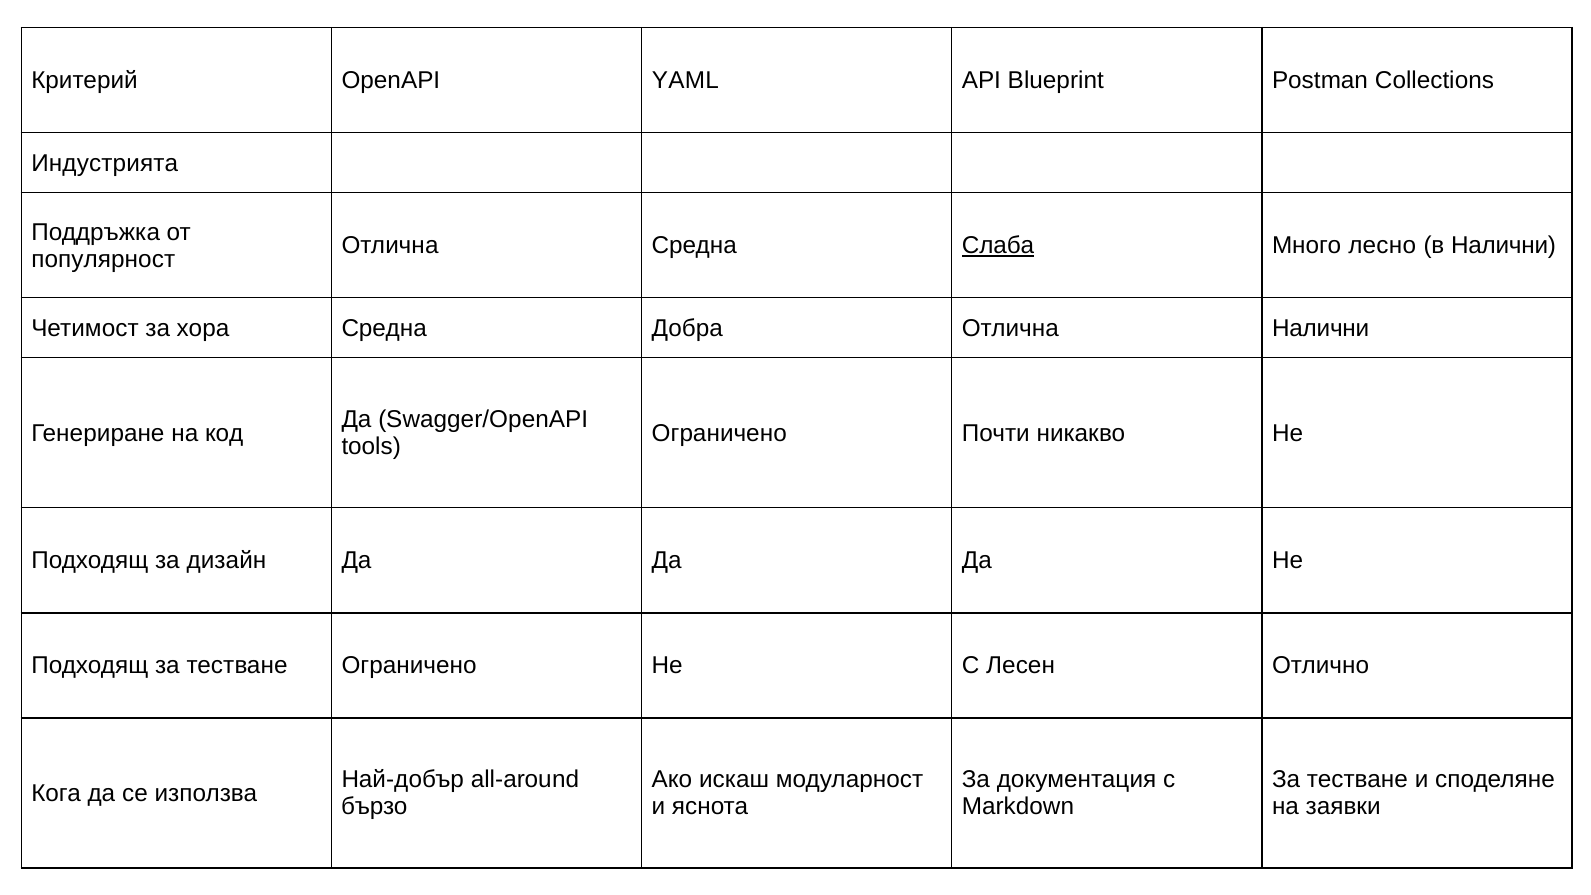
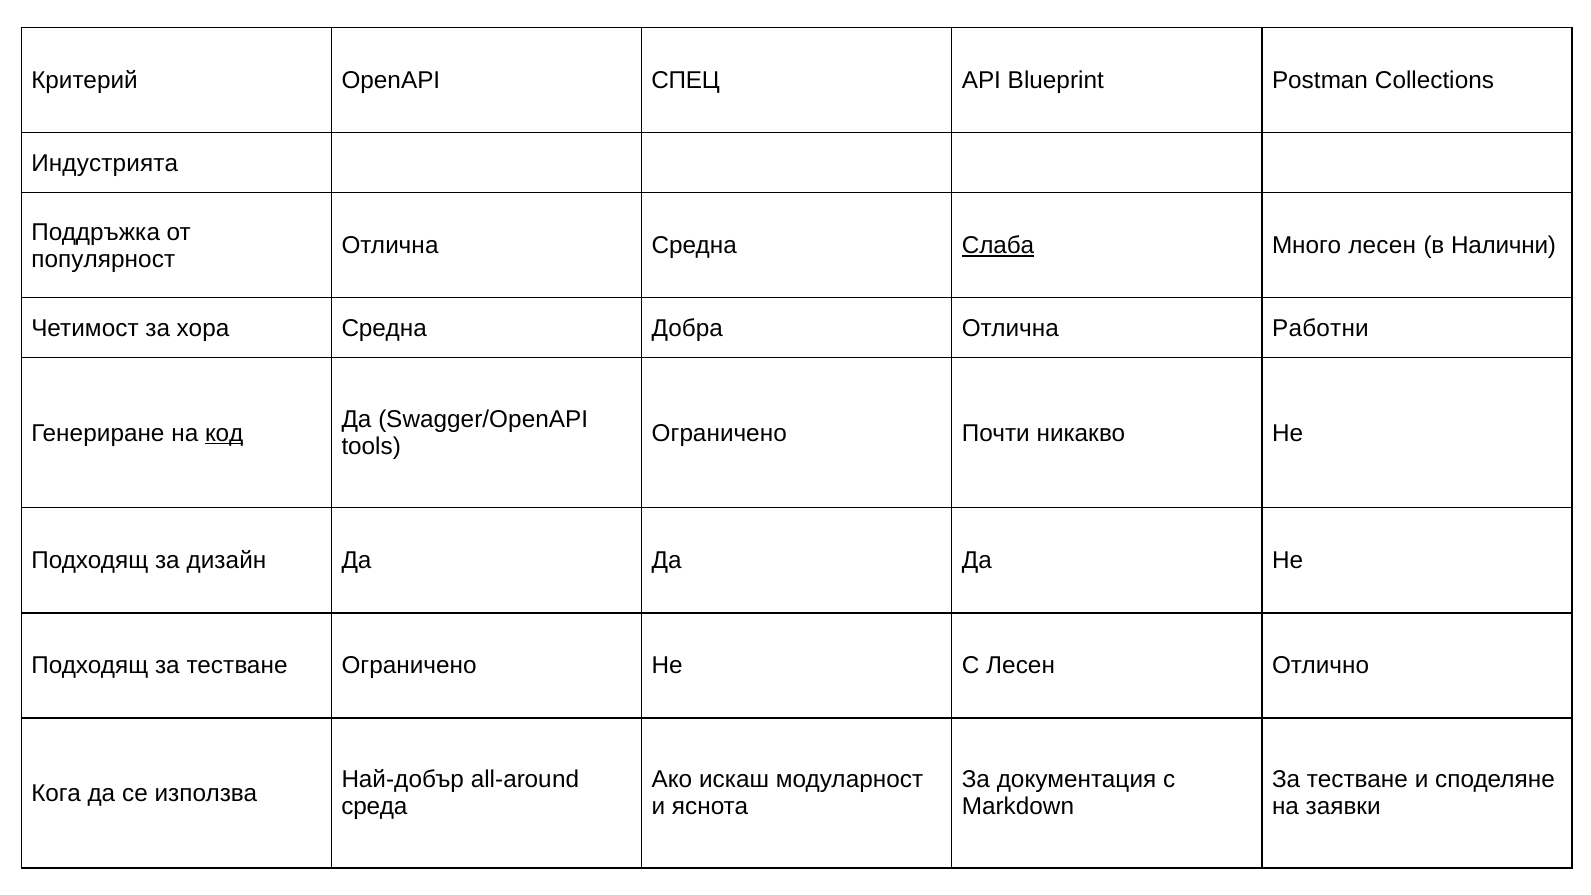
YAML: YAML -> СПЕЦ
Много лесно: лесно -> лесен
Отлична Налични: Налични -> Работни
код underline: none -> present
бързо: бързо -> среда
